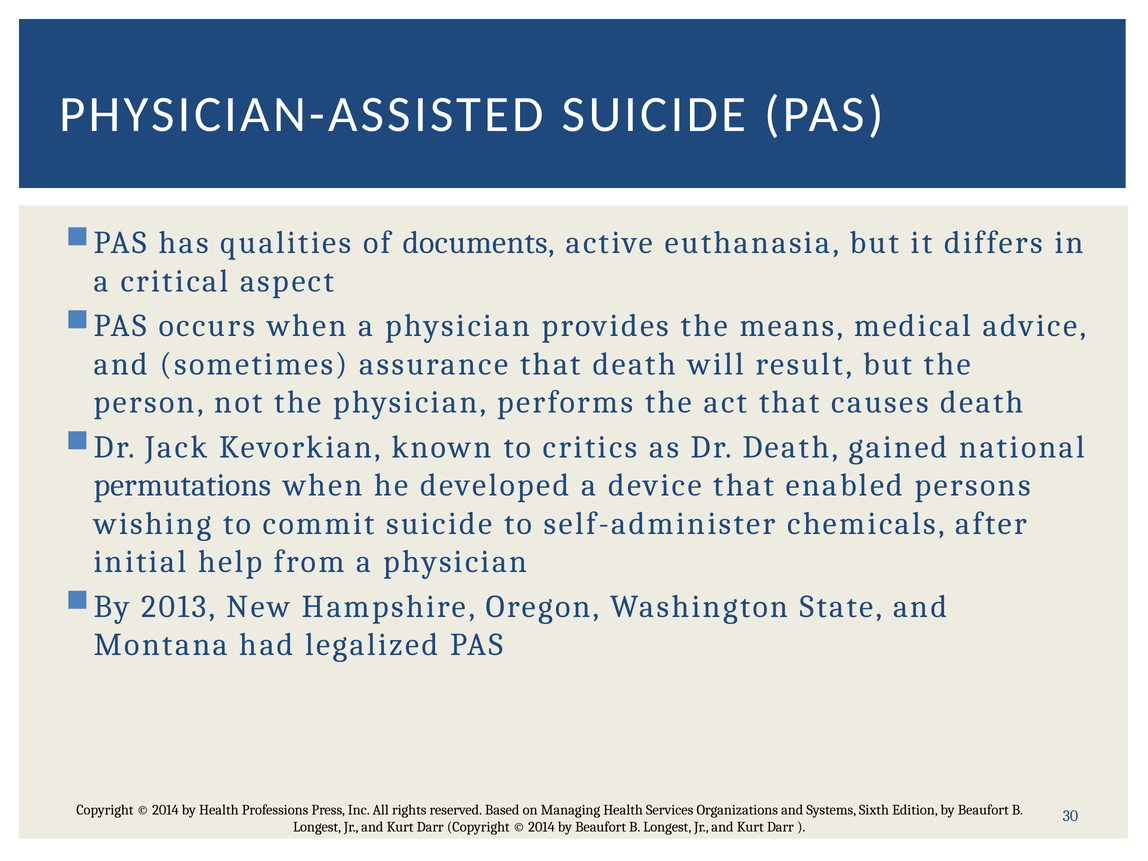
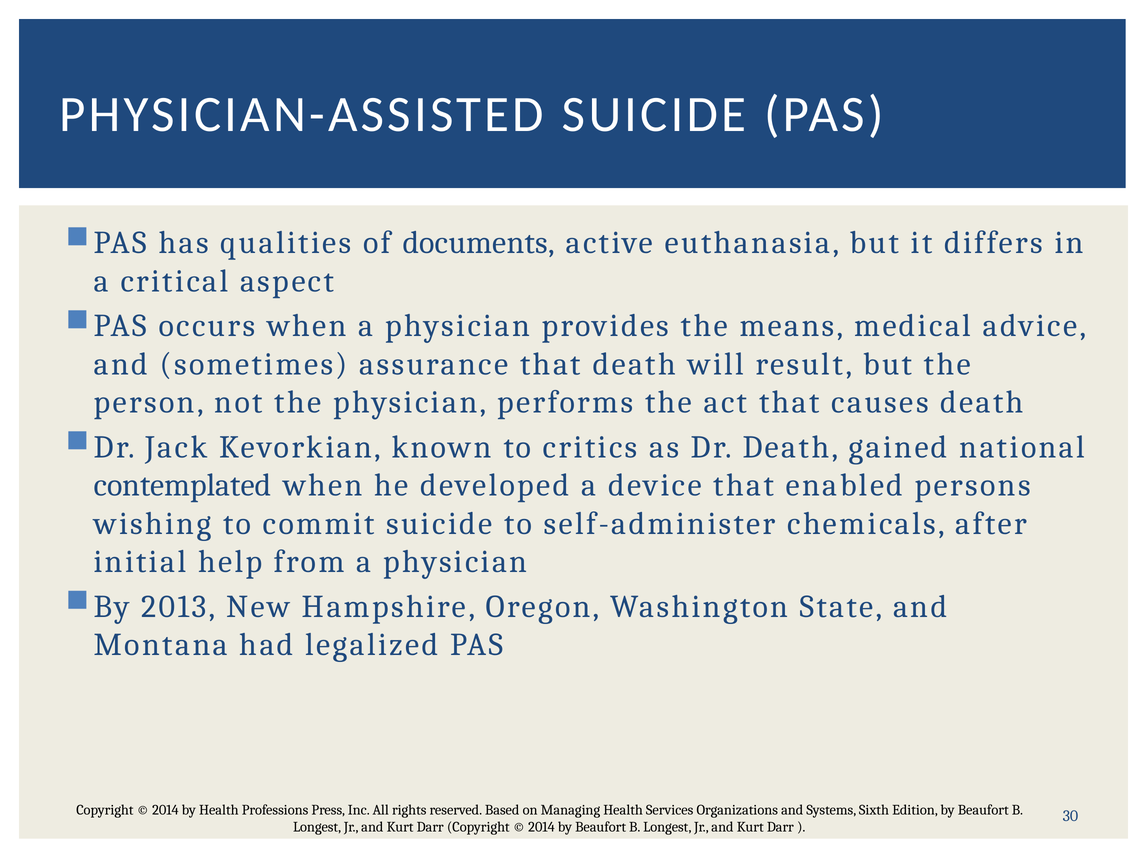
permutations: permutations -> contemplated
